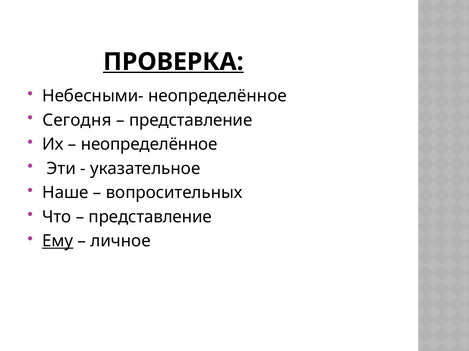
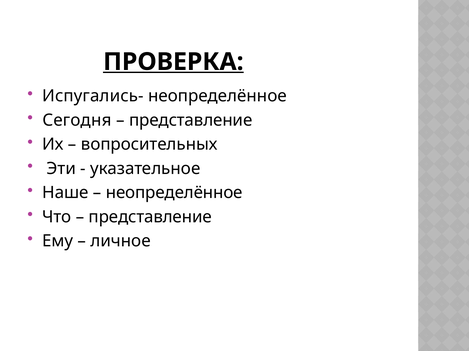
Небесными-: Небесными- -> Испугались-
неопределённое at (149, 145): неопределённое -> вопросительных
вопросительных at (174, 193): вопросительных -> неопределённое
Ему underline: present -> none
